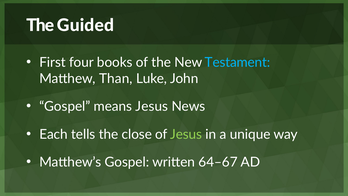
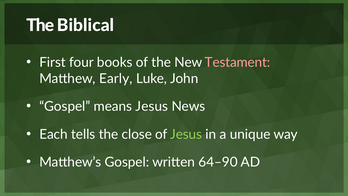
Guided: Guided -> Biblical
Testament colour: light blue -> pink
Than: Than -> Early
64–67: 64–67 -> 64–90
